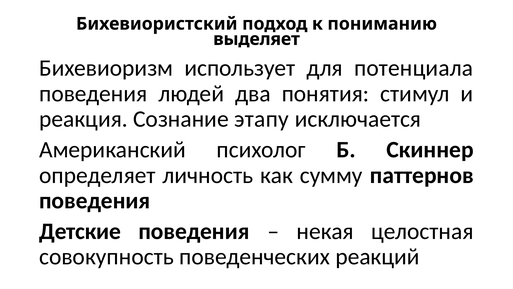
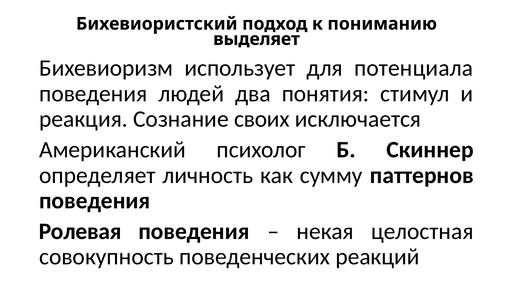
этапу: этапу -> своих
Детские: Детские -> Ролевая
